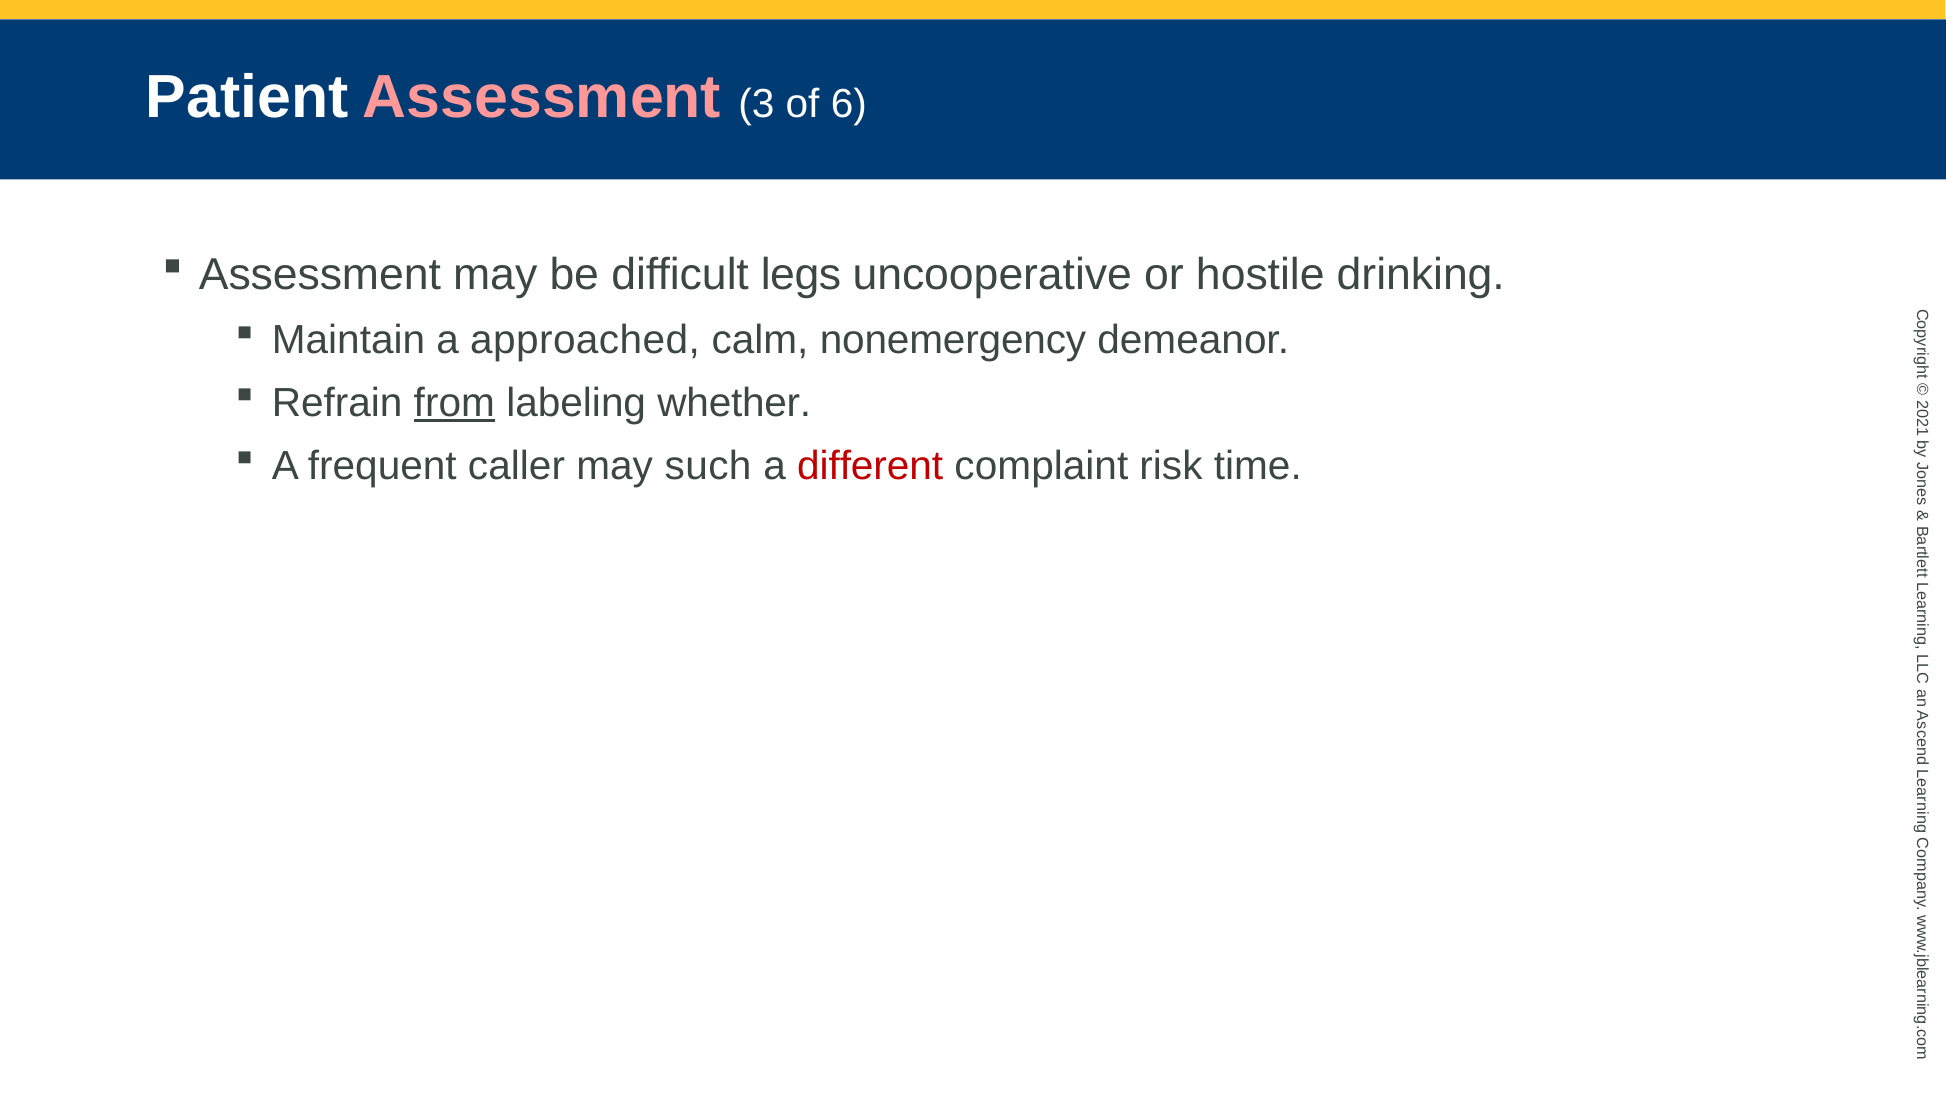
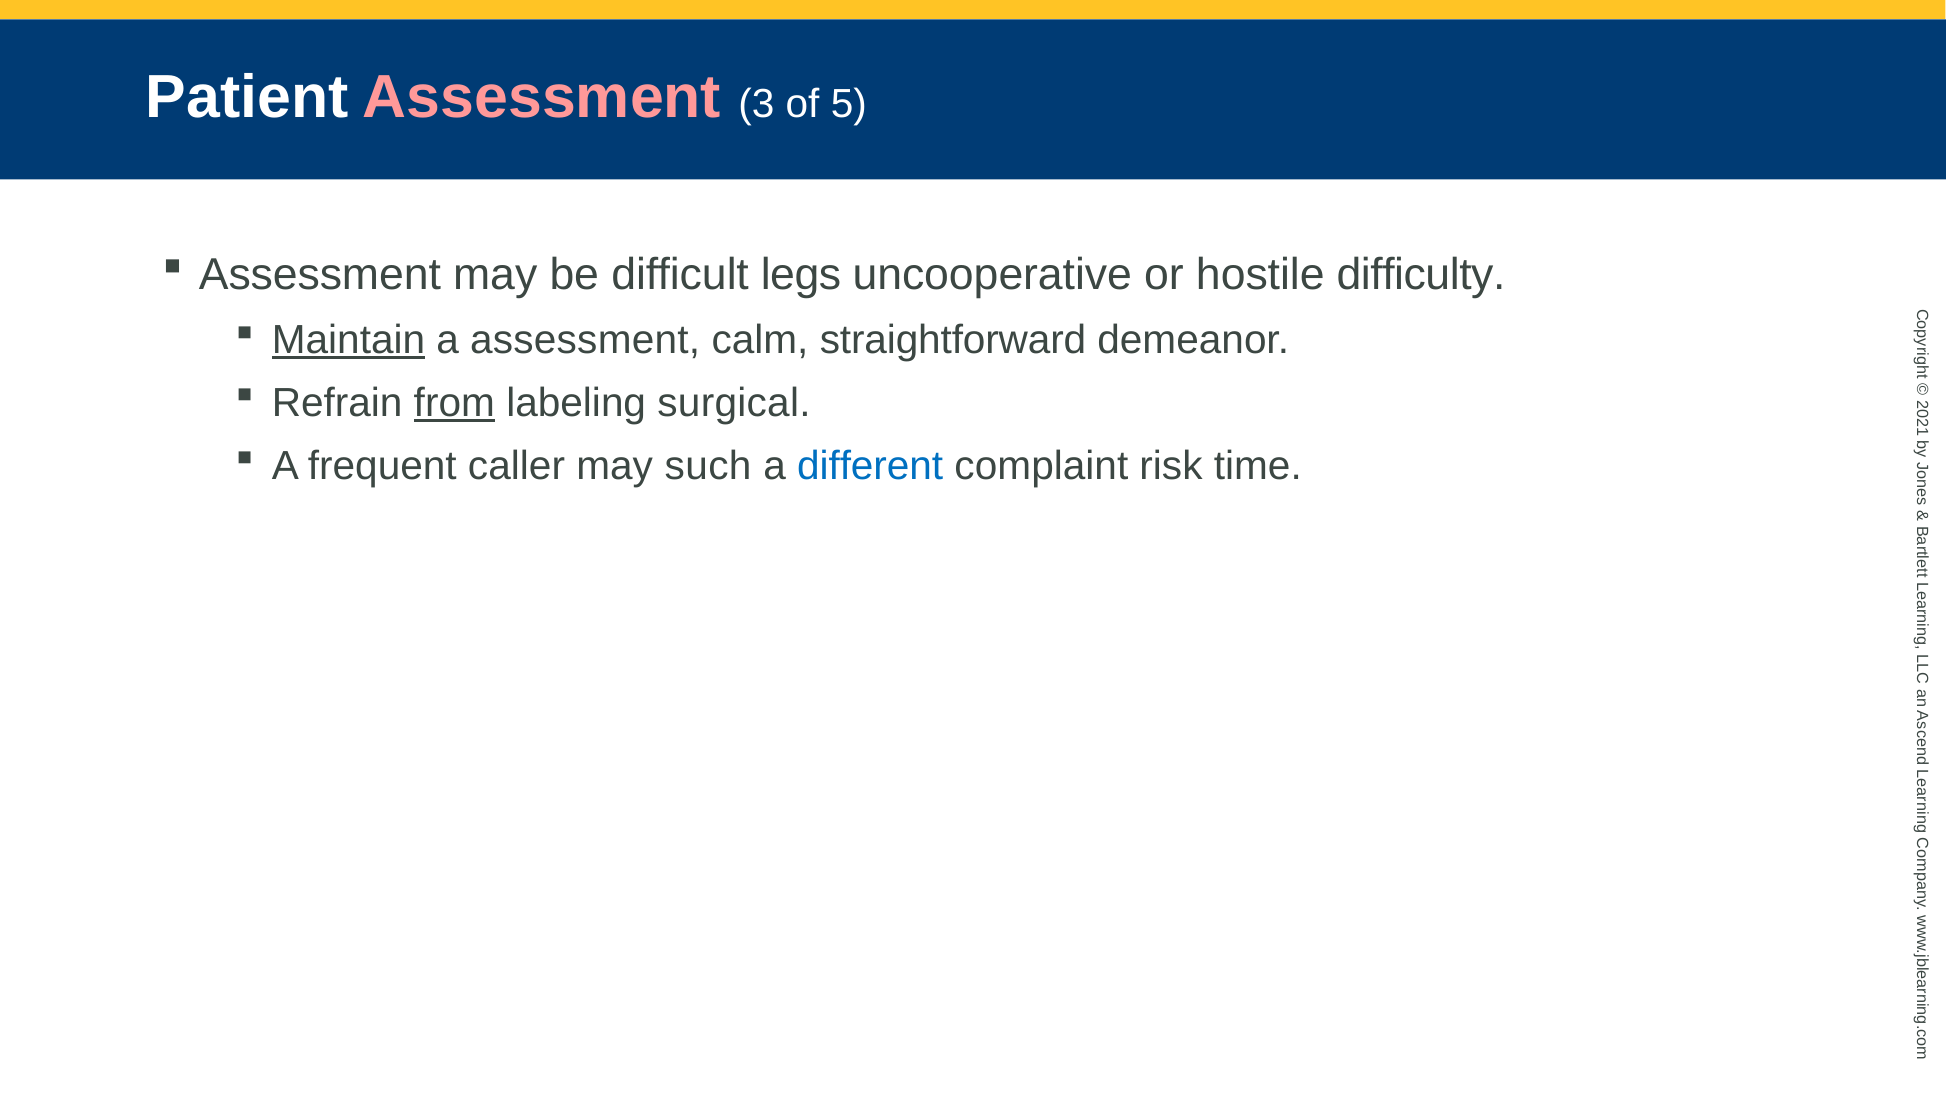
6: 6 -> 5
drinking: drinking -> difficulty
Maintain underline: none -> present
a approached: approached -> assessment
nonemergency: nonemergency -> straightforward
whether: whether -> surgical
different colour: red -> blue
